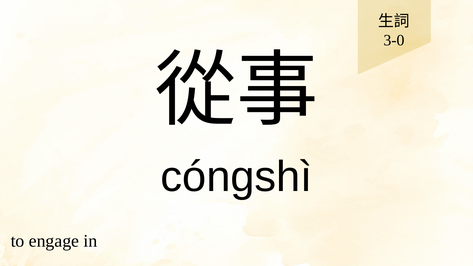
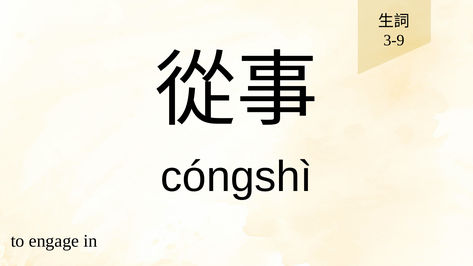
3-0: 3-0 -> 3-9
